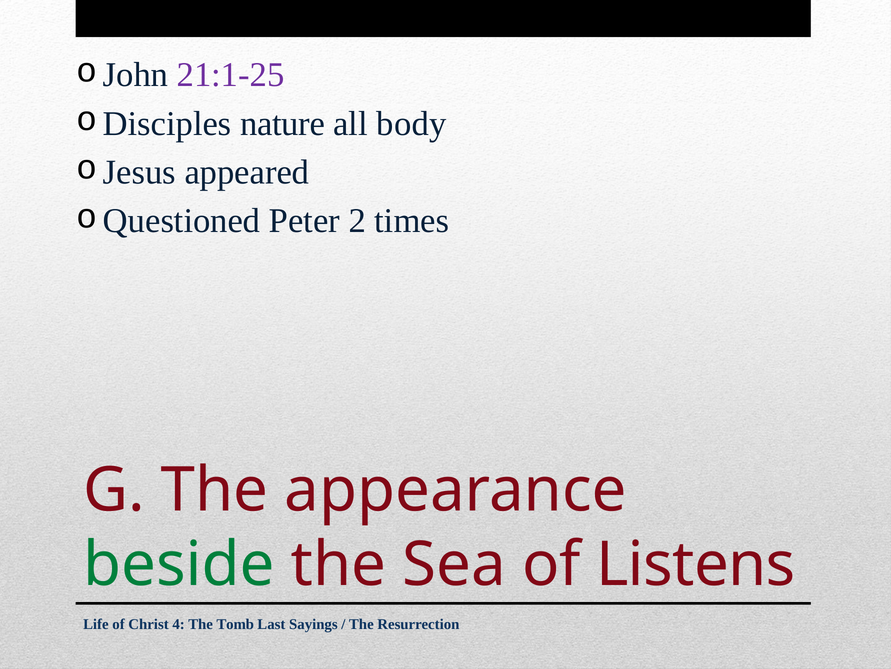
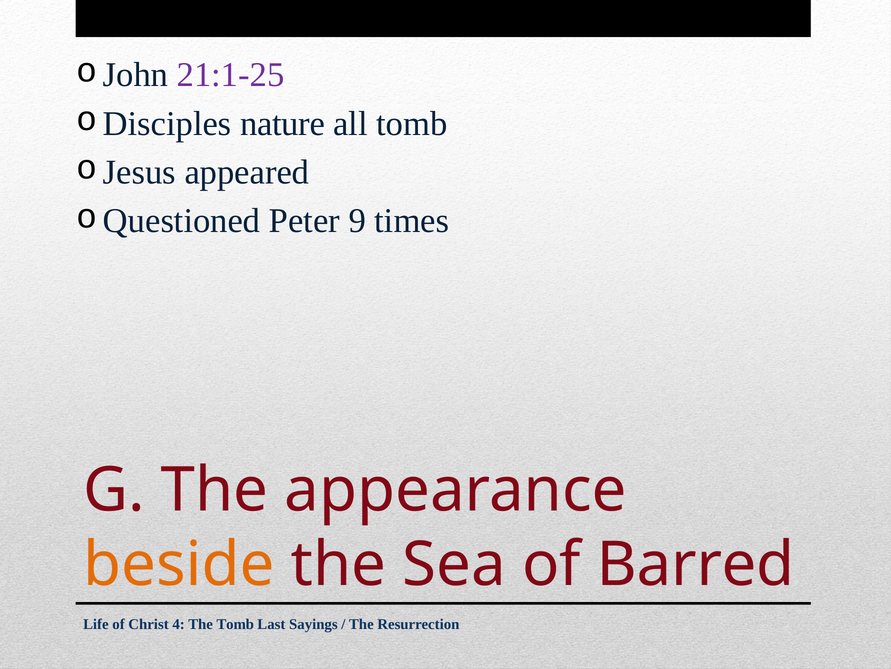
all body: body -> tomb
2: 2 -> 9
beside colour: green -> orange
Listens: Listens -> Barred
